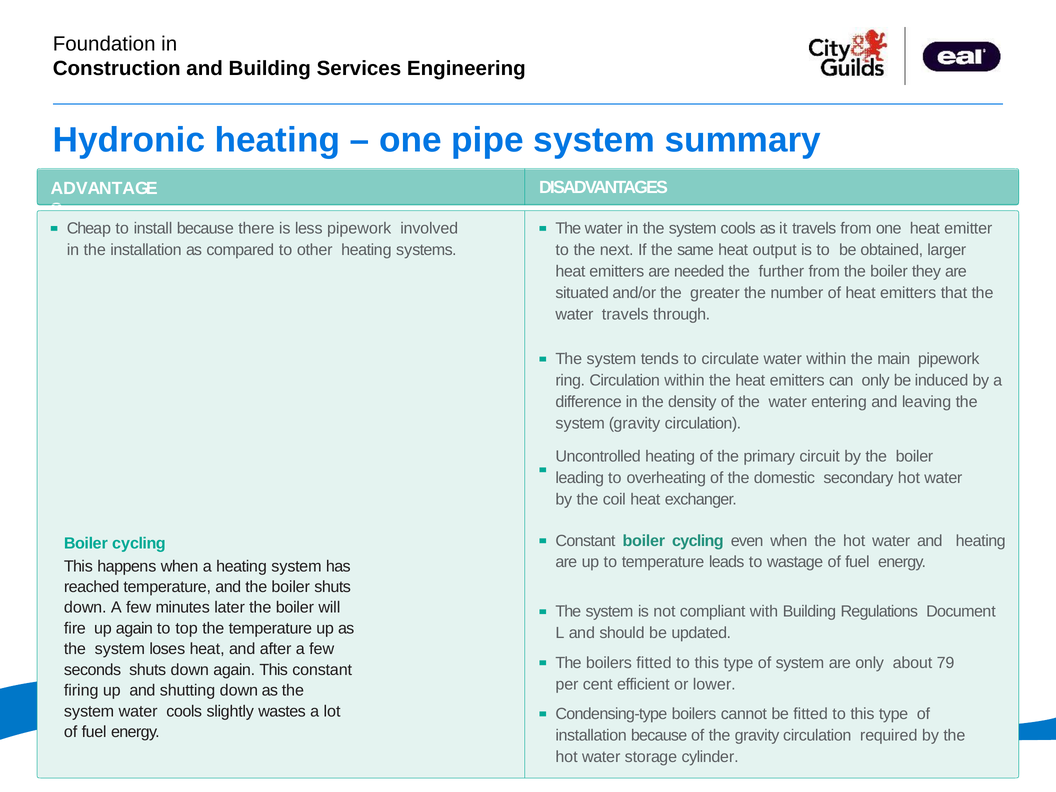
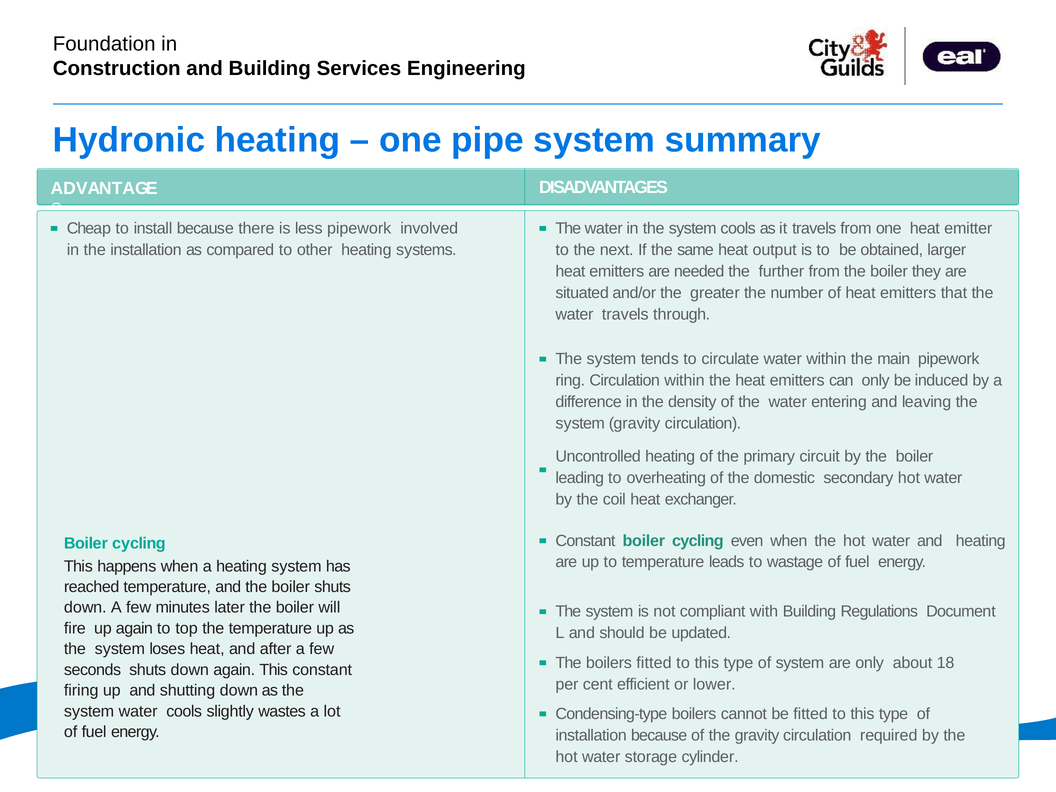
79: 79 -> 18
